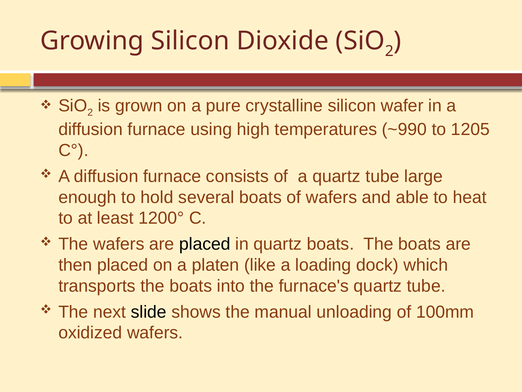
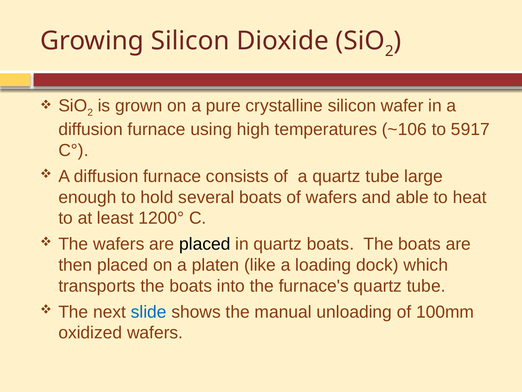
~990: ~990 -> ~106
1205: 1205 -> 5917
slide colour: black -> blue
